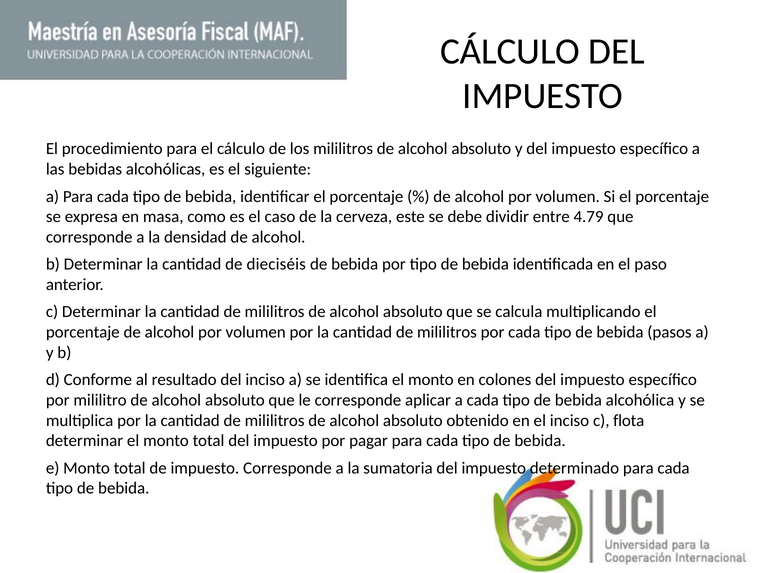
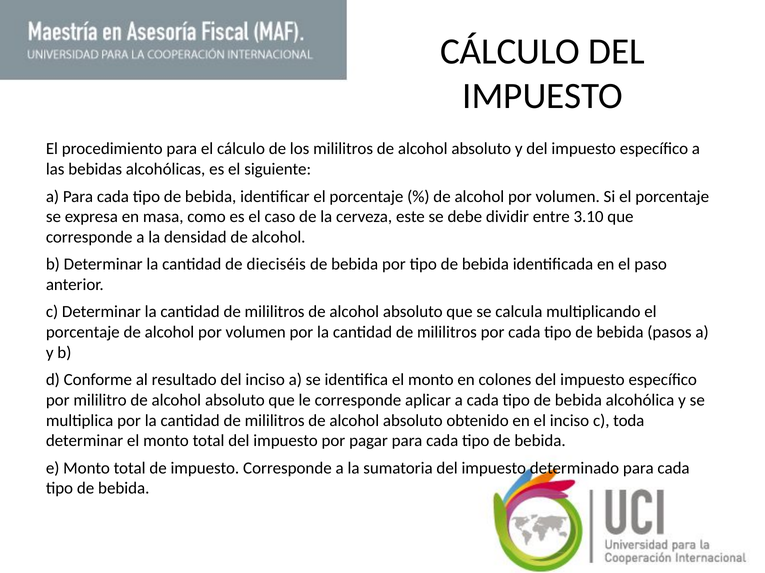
4.79: 4.79 -> 3.10
flota: flota -> toda
